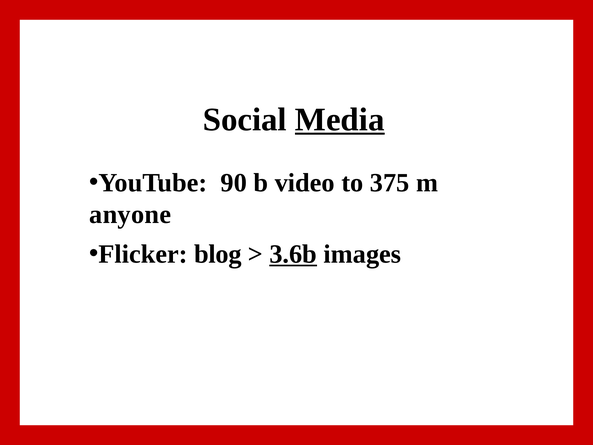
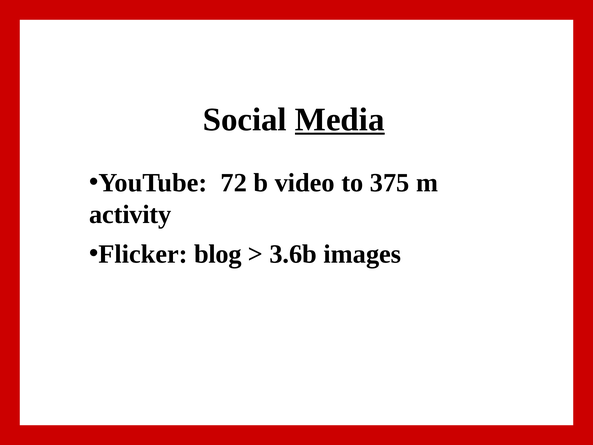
90: 90 -> 72
anyone: anyone -> activity
3.6b underline: present -> none
